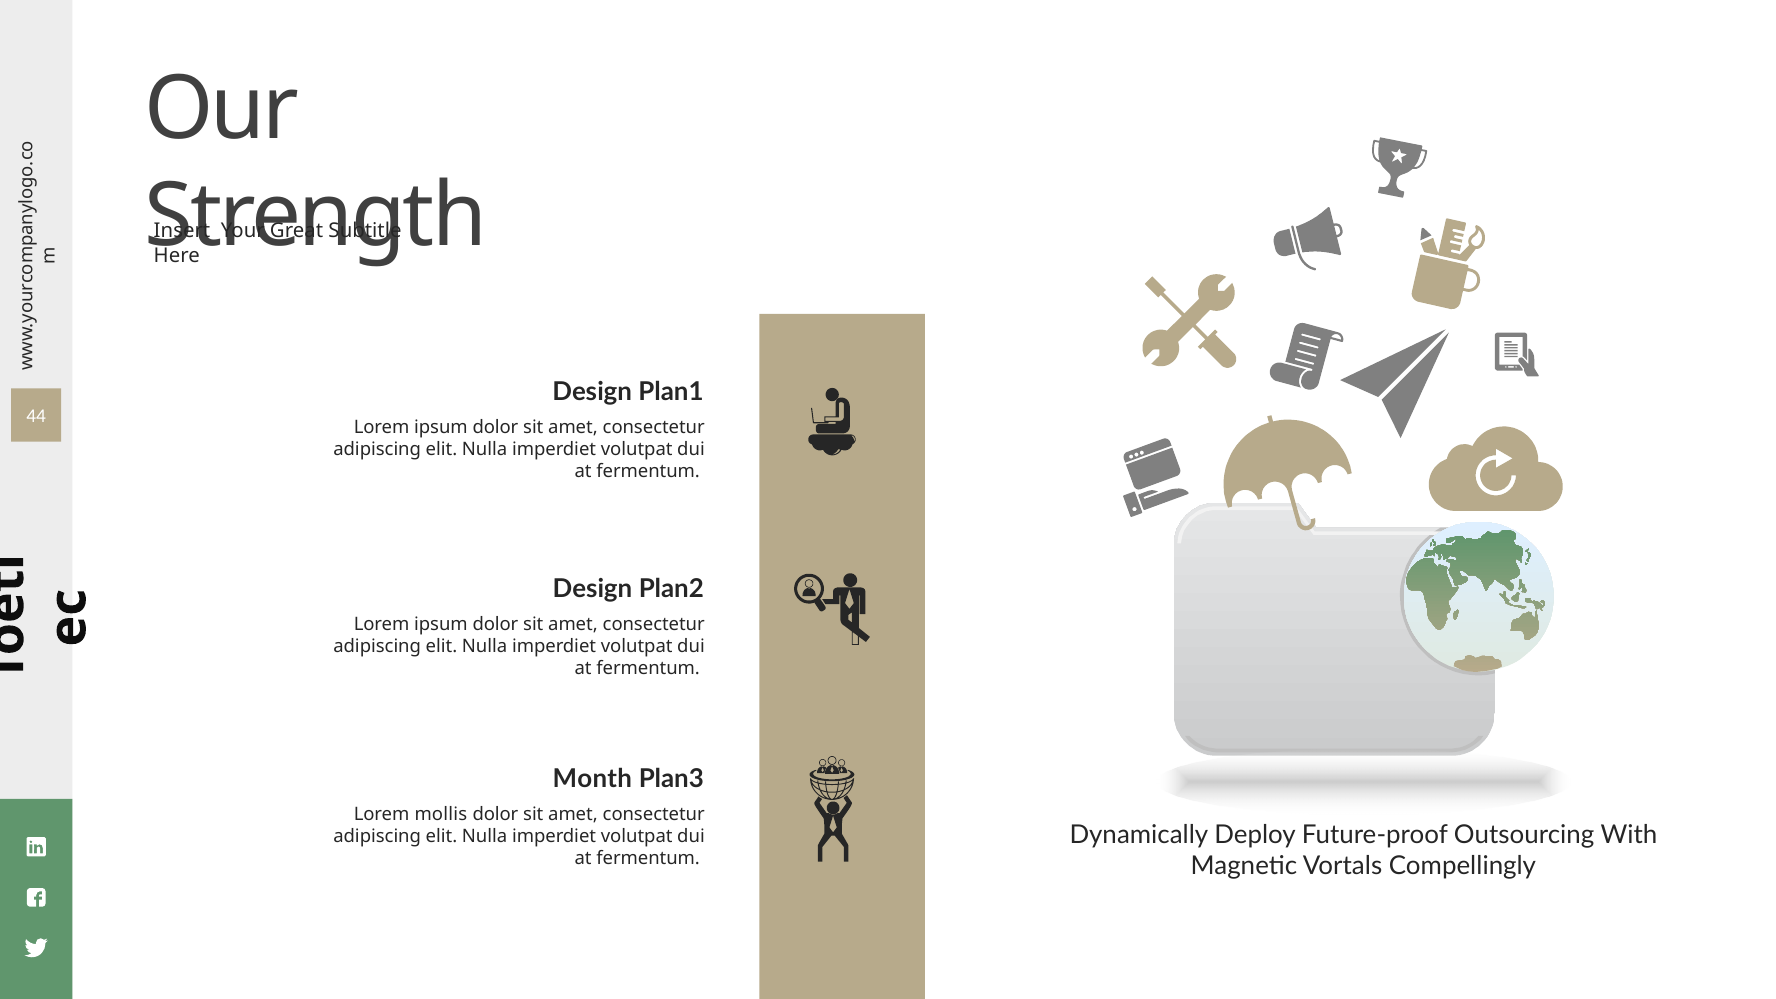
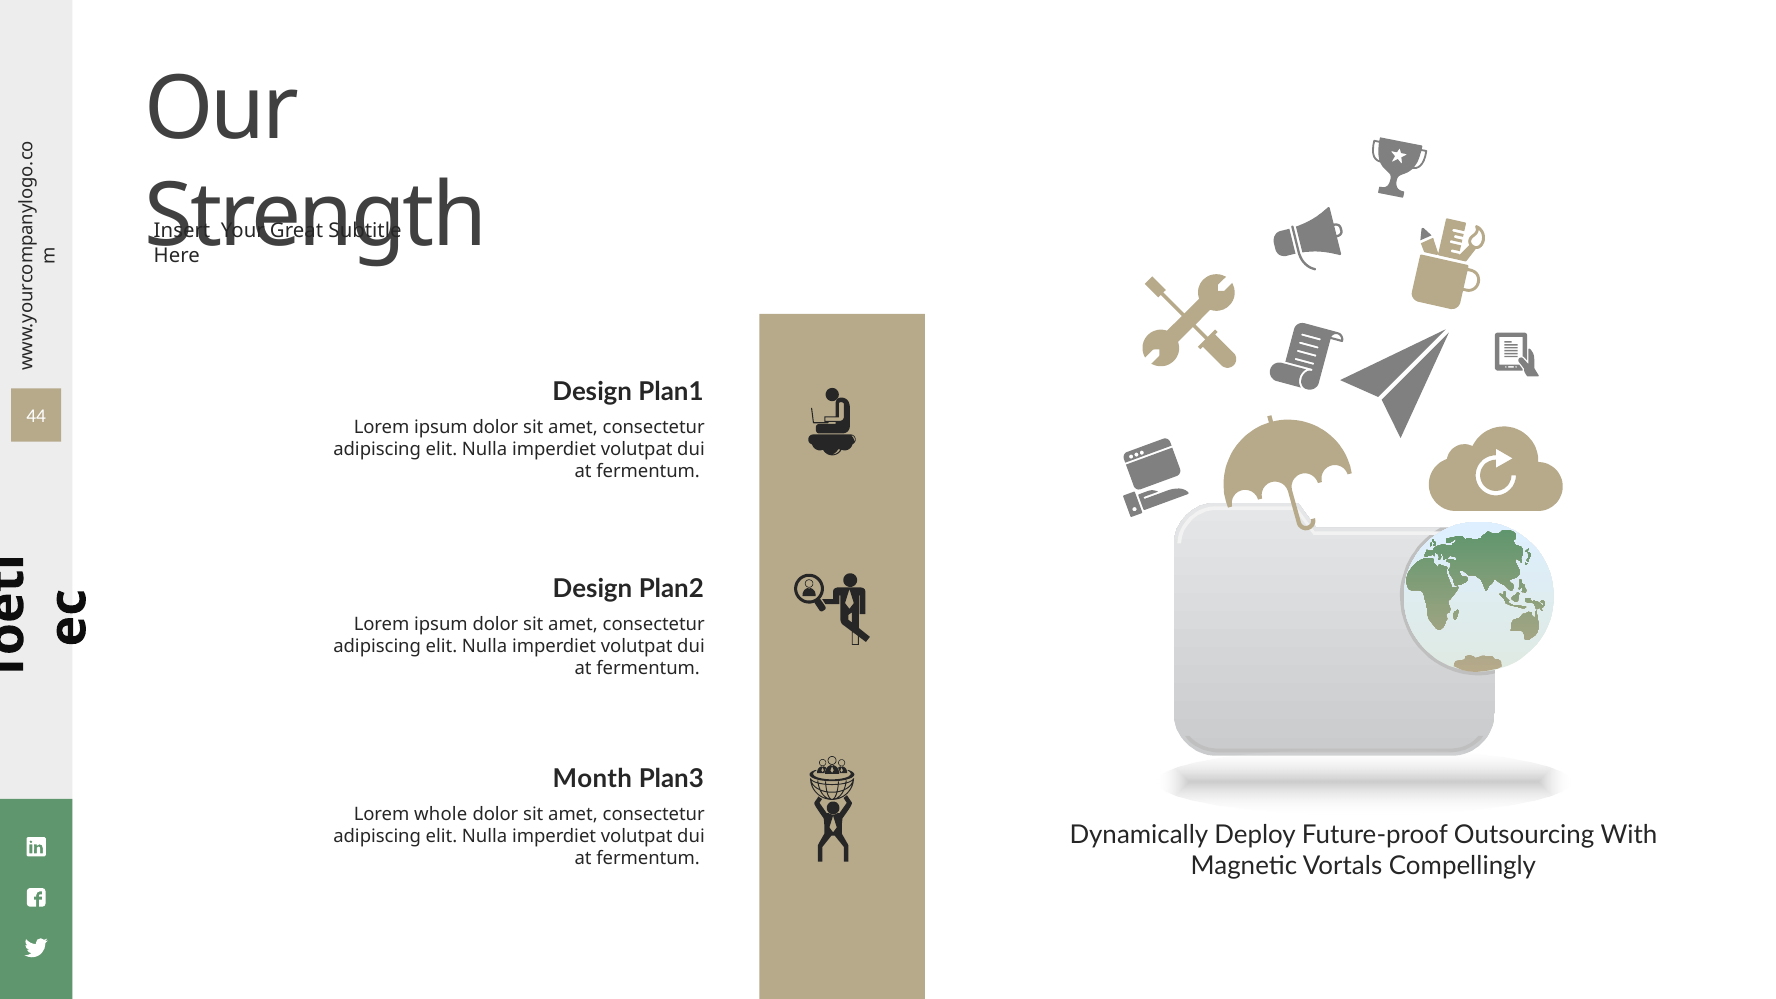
mollis: mollis -> whole
